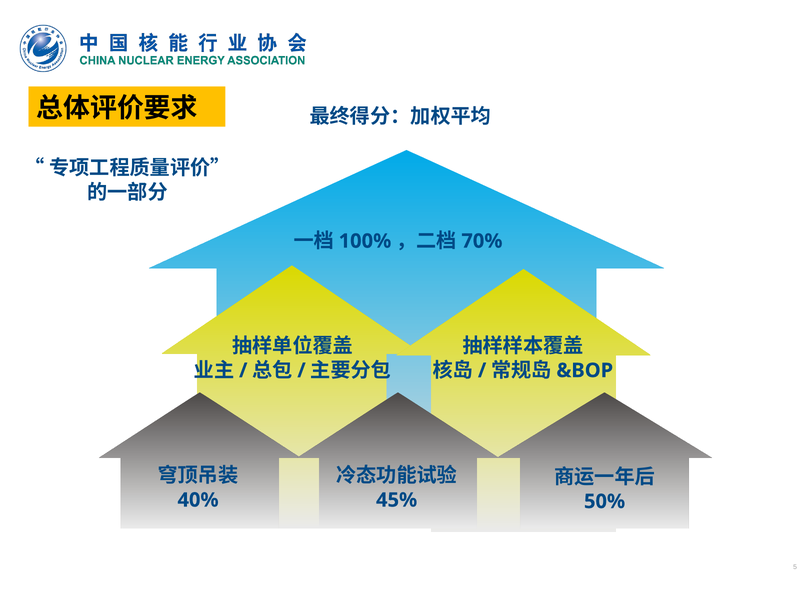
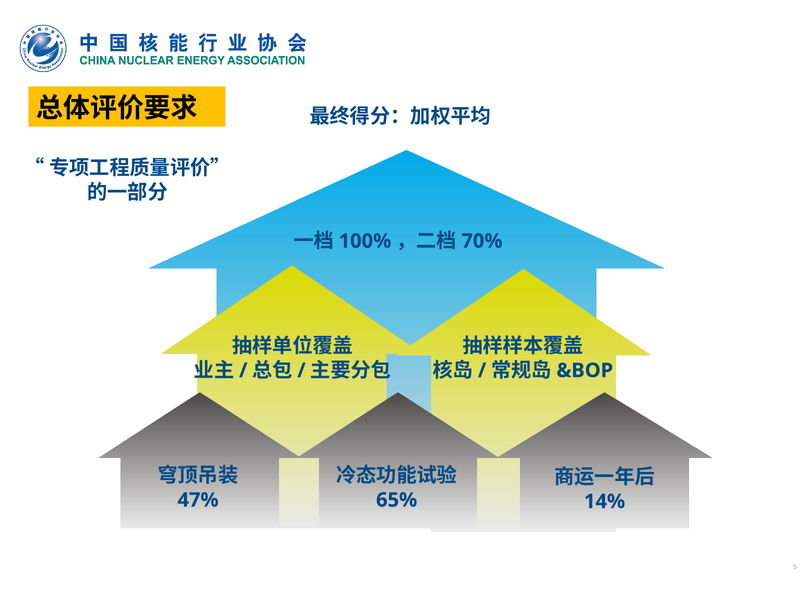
40%: 40% -> 47%
45%: 45% -> 65%
50%: 50% -> 14%
